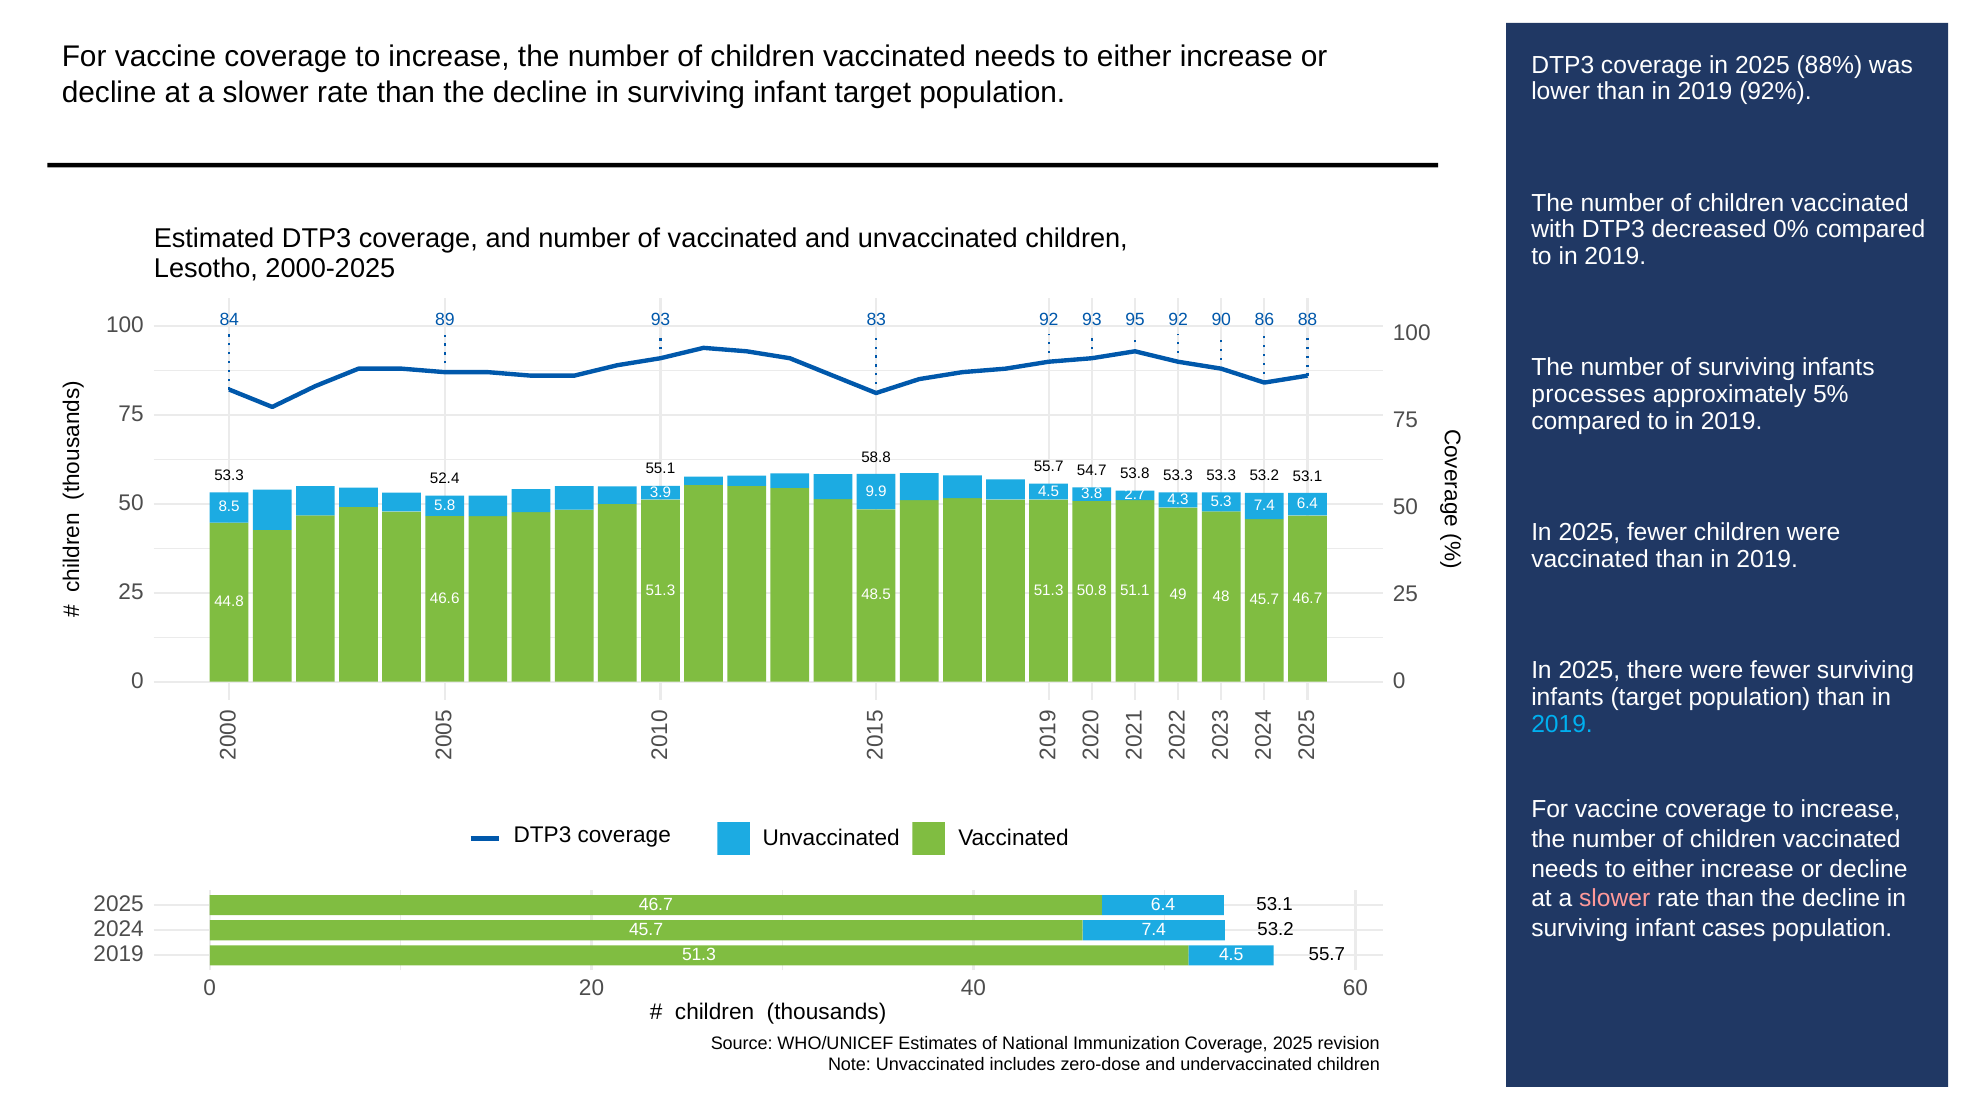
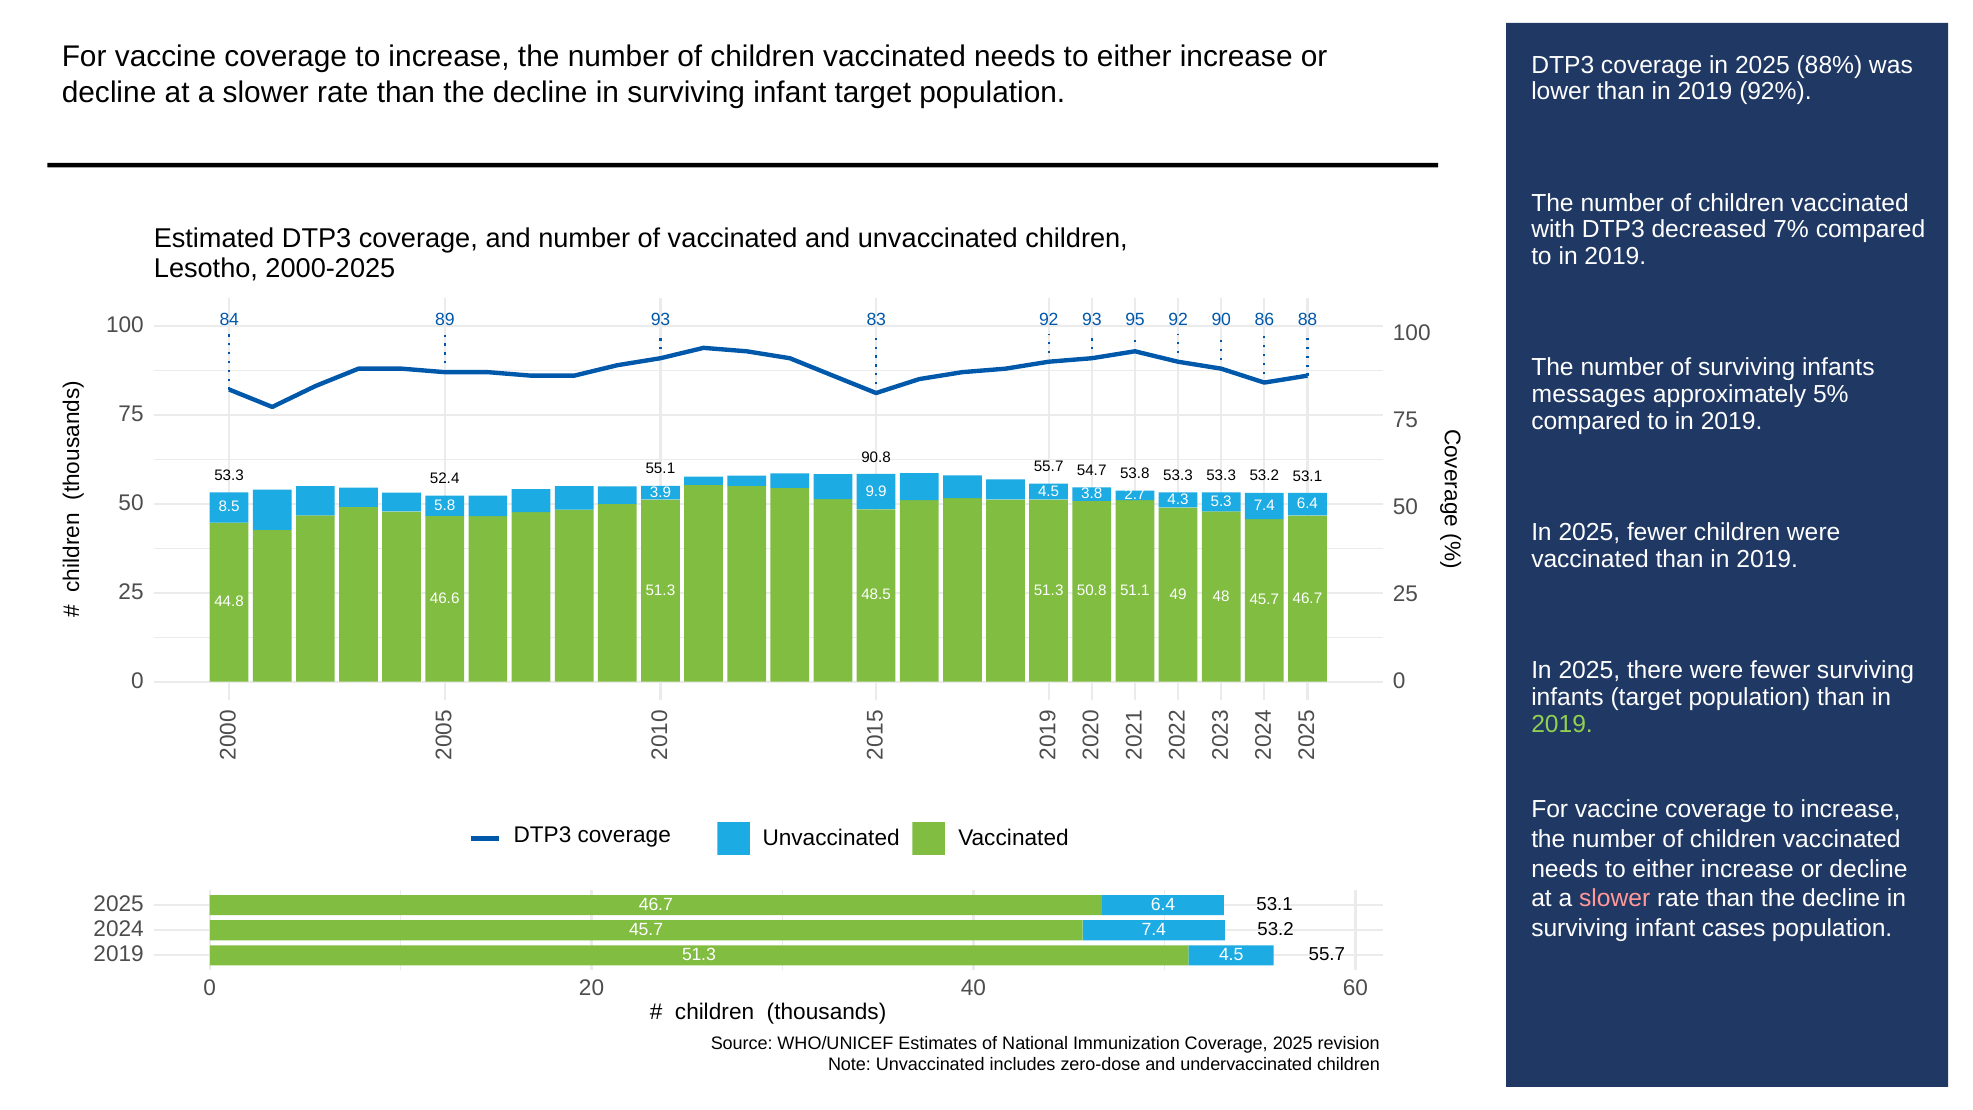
0%: 0% -> 7%
processes: processes -> messages
58.8: 58.8 -> 90.8
2019 at (1562, 724) colour: light blue -> light green
